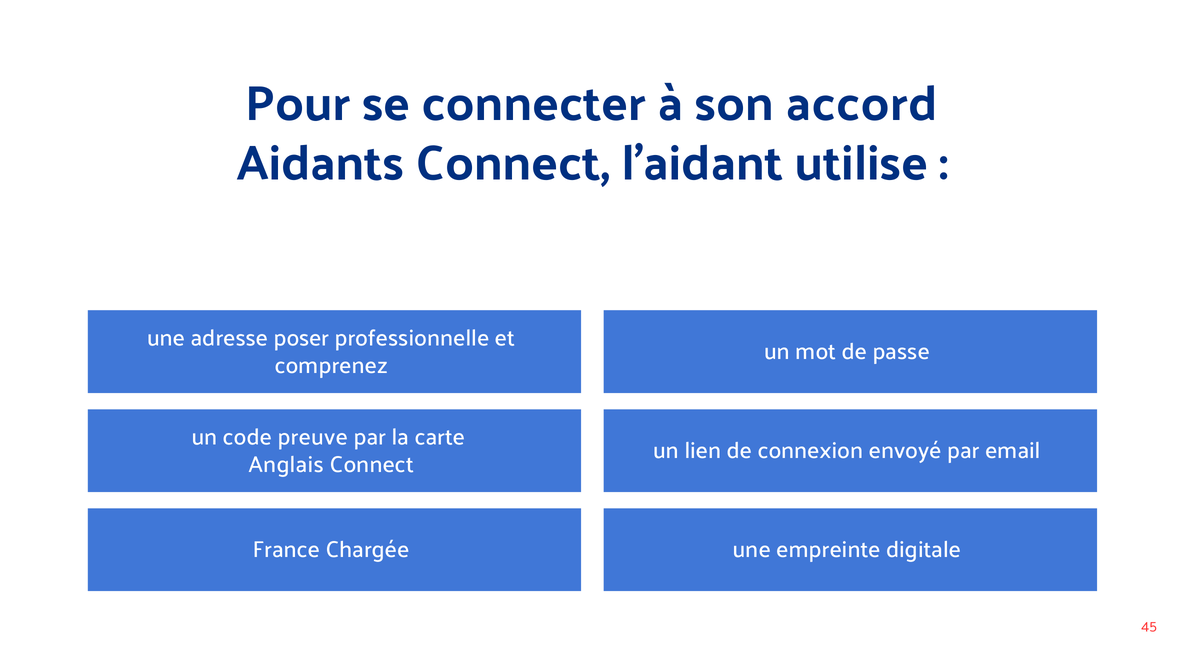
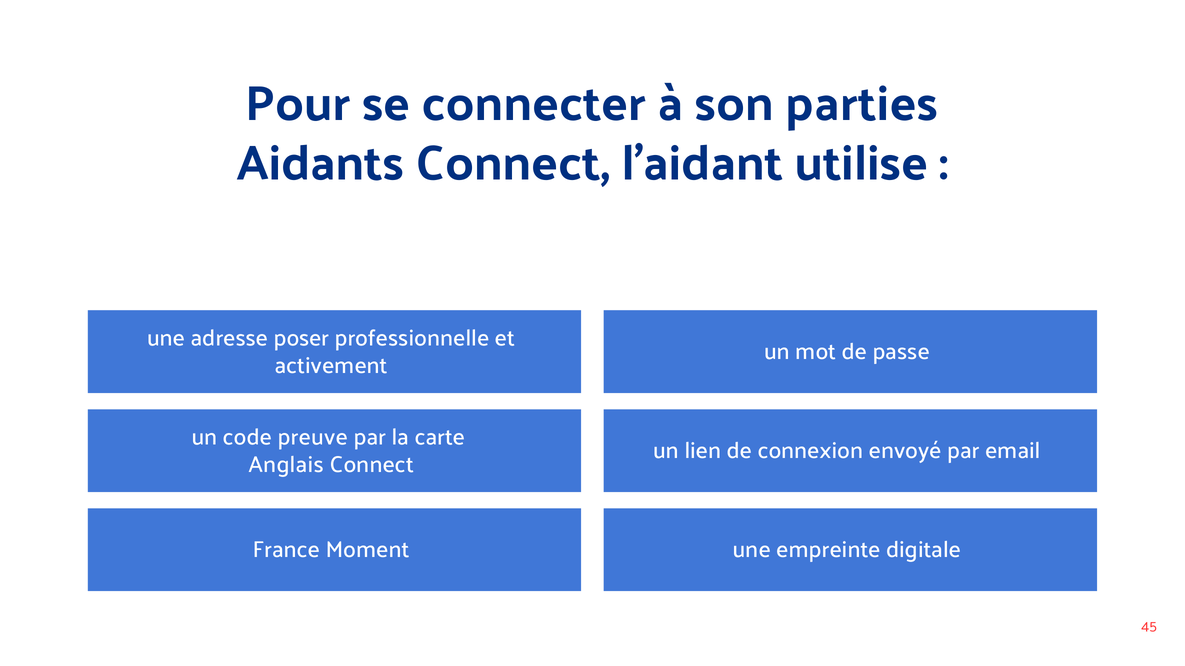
accord: accord -> parties
comprenez: comprenez -> activement
Chargée: Chargée -> Moment
